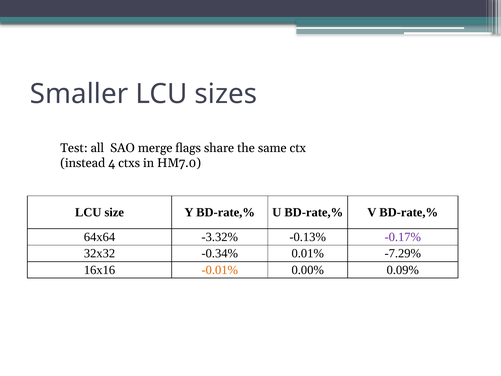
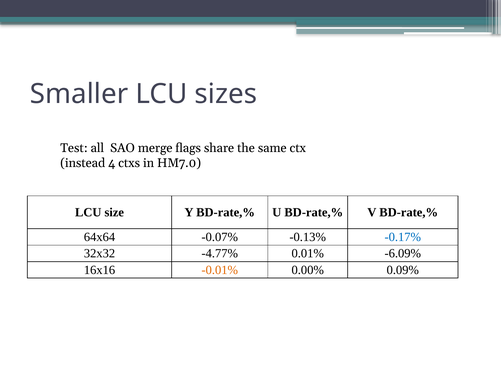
-3.32%: -3.32% -> -0.07%
-0.17% colour: purple -> blue
-0.34%: -0.34% -> -4.77%
-7.29%: -7.29% -> -6.09%
